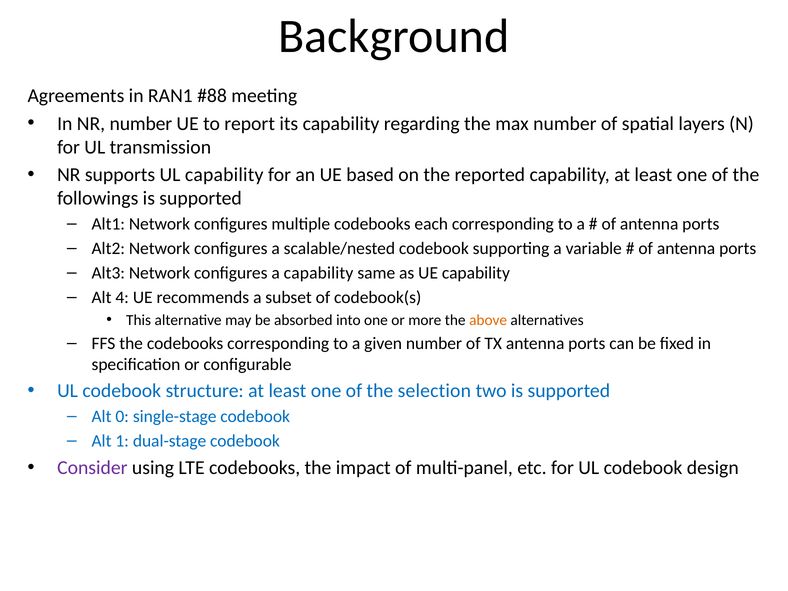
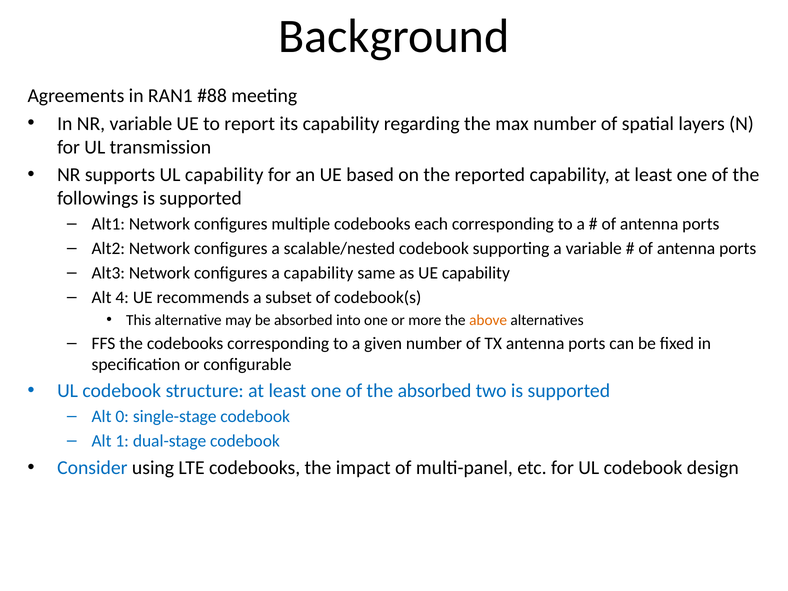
NR number: number -> variable
the selection: selection -> absorbed
Consider colour: purple -> blue
